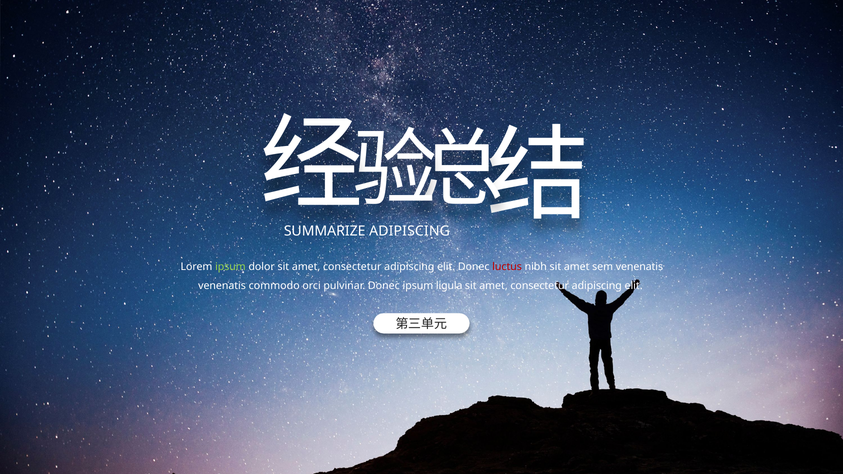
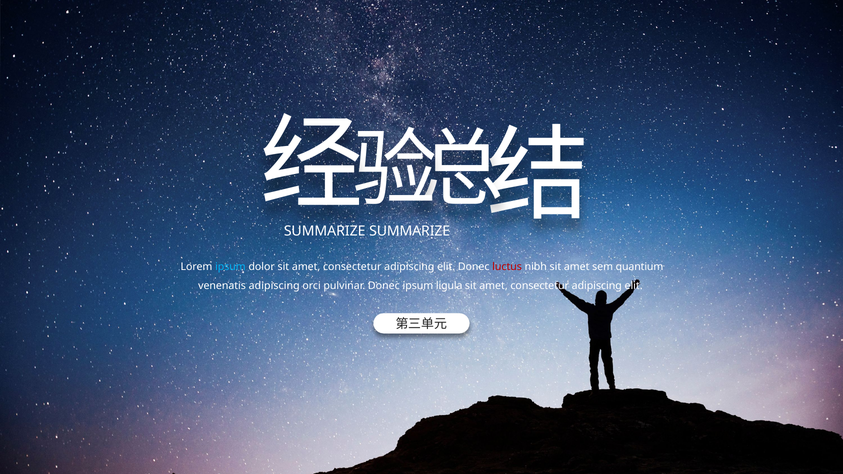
SUMMARIZE ADIPISCING: ADIPISCING -> SUMMARIZE
ipsum at (230, 267) colour: light green -> light blue
sem venenatis: venenatis -> quantium
venenatis commodo: commodo -> adipiscing
